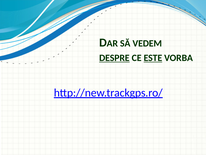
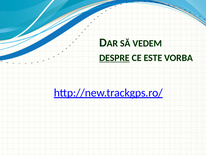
ESTE underline: present -> none
